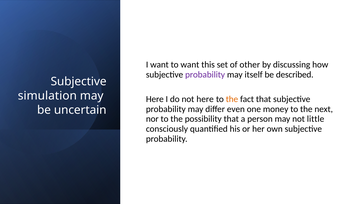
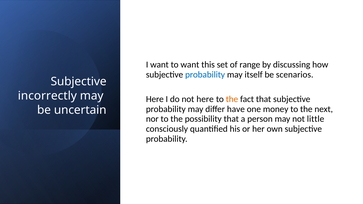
other: other -> range
probability at (205, 75) colour: purple -> blue
described: described -> scenarios
simulation: simulation -> incorrectly
even: even -> have
